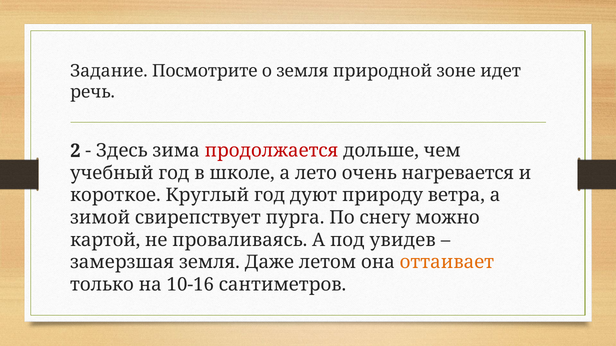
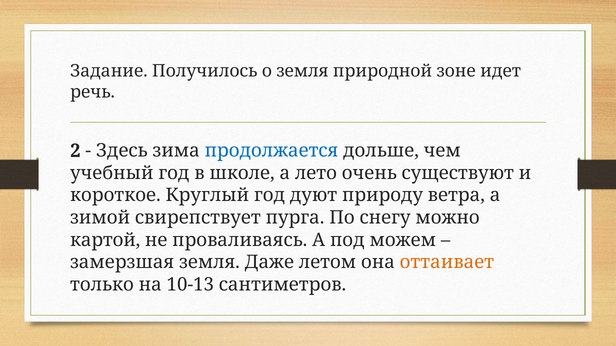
Посмотрите: Посмотрите -> Получилось
продолжается colour: red -> blue
нагревается: нагревается -> существуют
увидев: увидев -> можем
10-16: 10-16 -> 10-13
